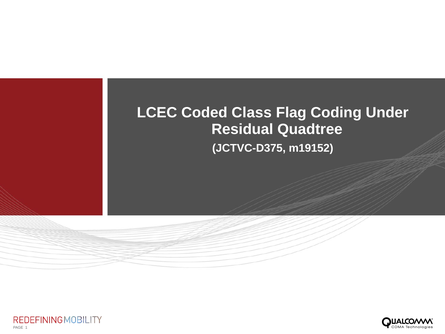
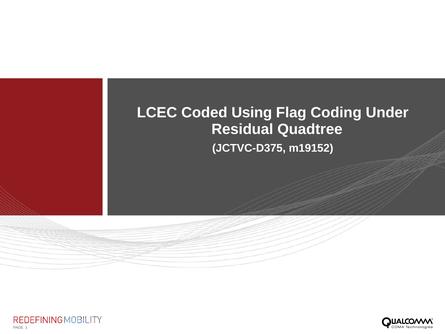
Class: Class -> Using
